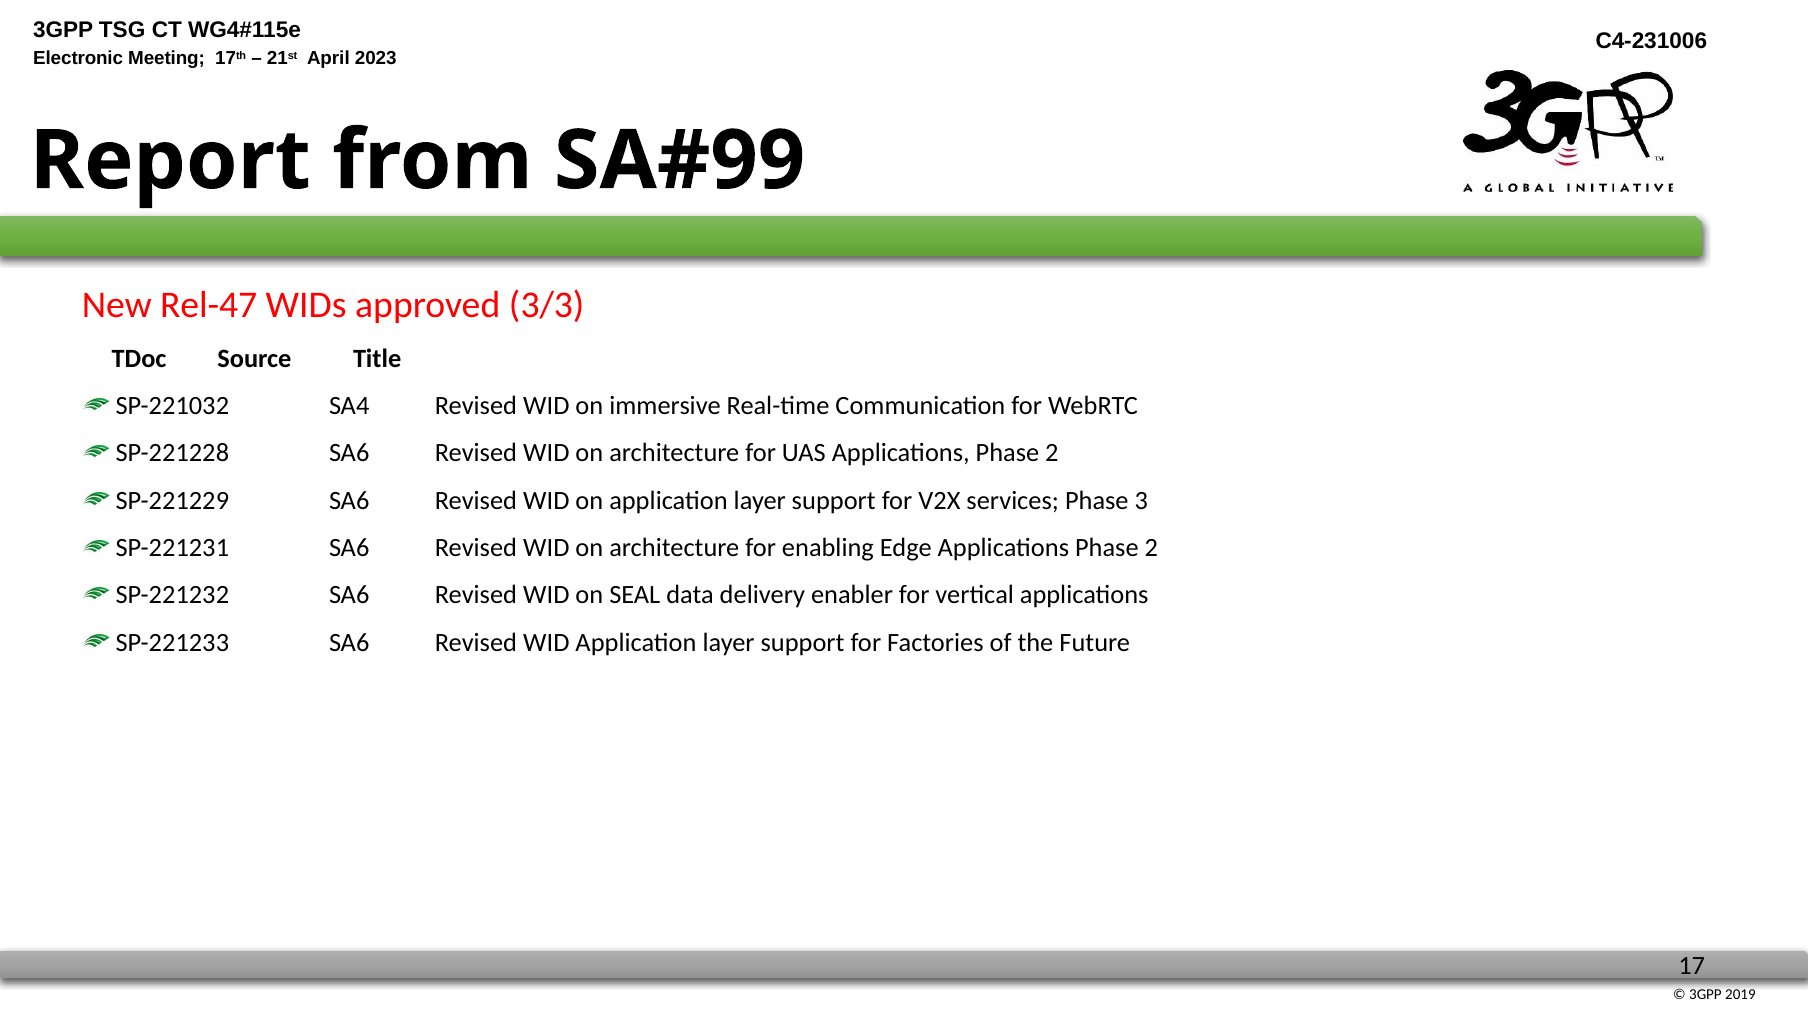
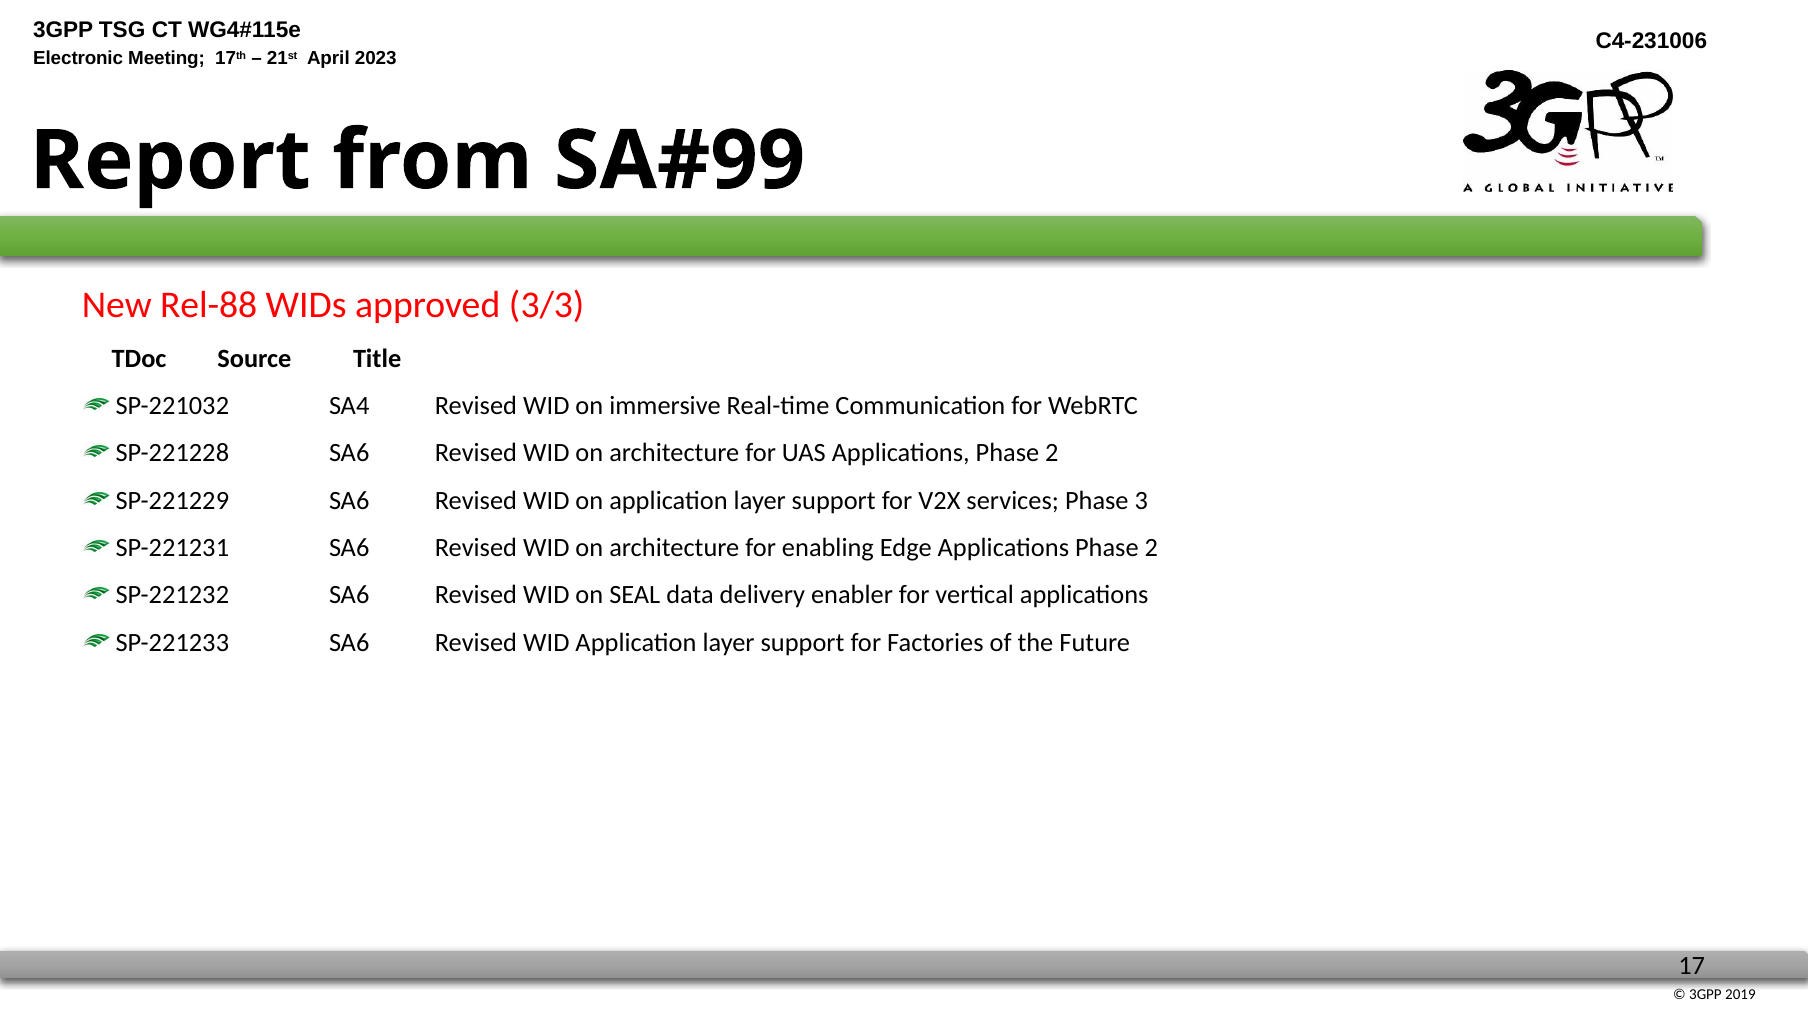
Rel-47: Rel-47 -> Rel-88
